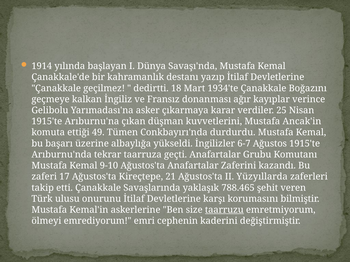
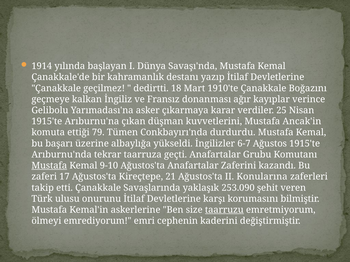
1934'te: 1934'te -> 1910'te
49: 49 -> 79
Mustafa at (49, 166) underline: none -> present
Yüzyıllarda: Yüzyıllarda -> Konularına
788.465: 788.465 -> 253.090
